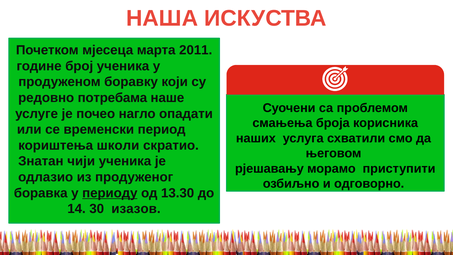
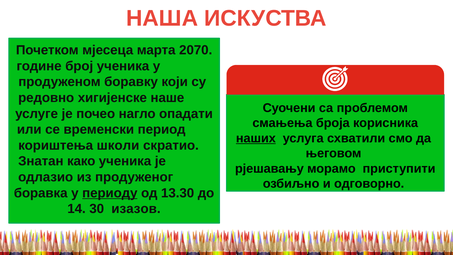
2011: 2011 -> 2070
потребама: потребама -> хигијенске
наших underline: none -> present
чији: чији -> како
